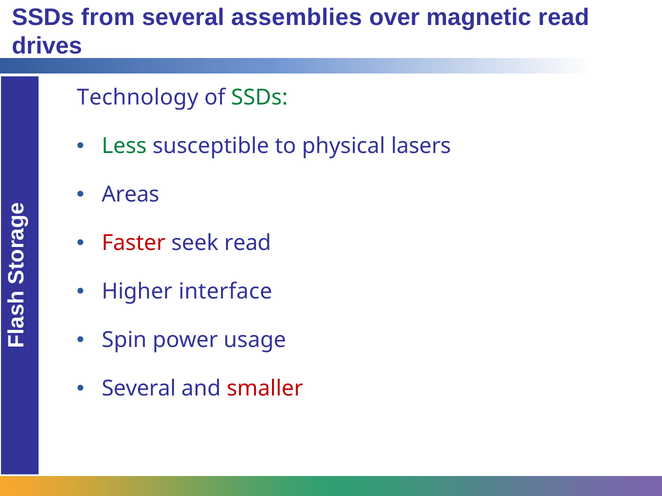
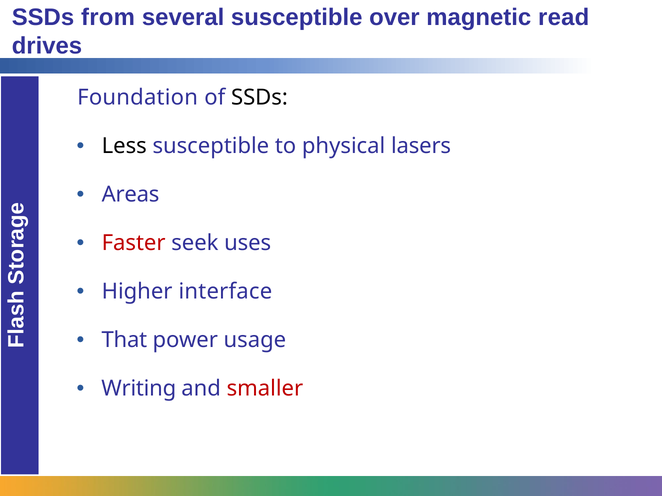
several assemblies: assemblies -> susceptible
Technology: Technology -> Foundation
SSDs at (259, 97) colour: green -> black
Less colour: green -> black
seek read: read -> uses
Spin: Spin -> That
Several at (139, 389): Several -> Writing
